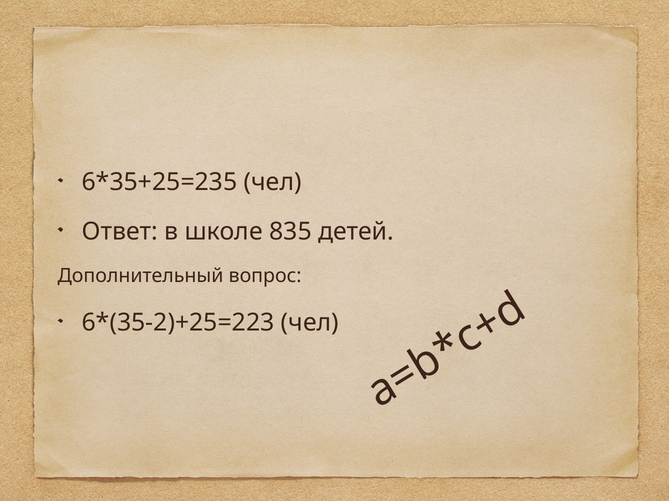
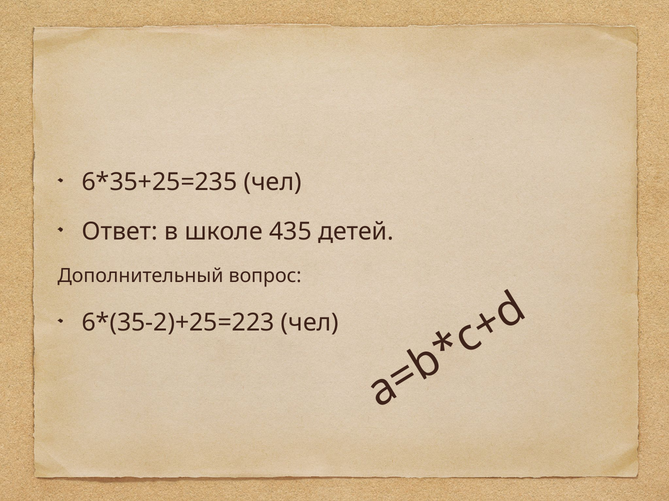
835: 835 -> 435
